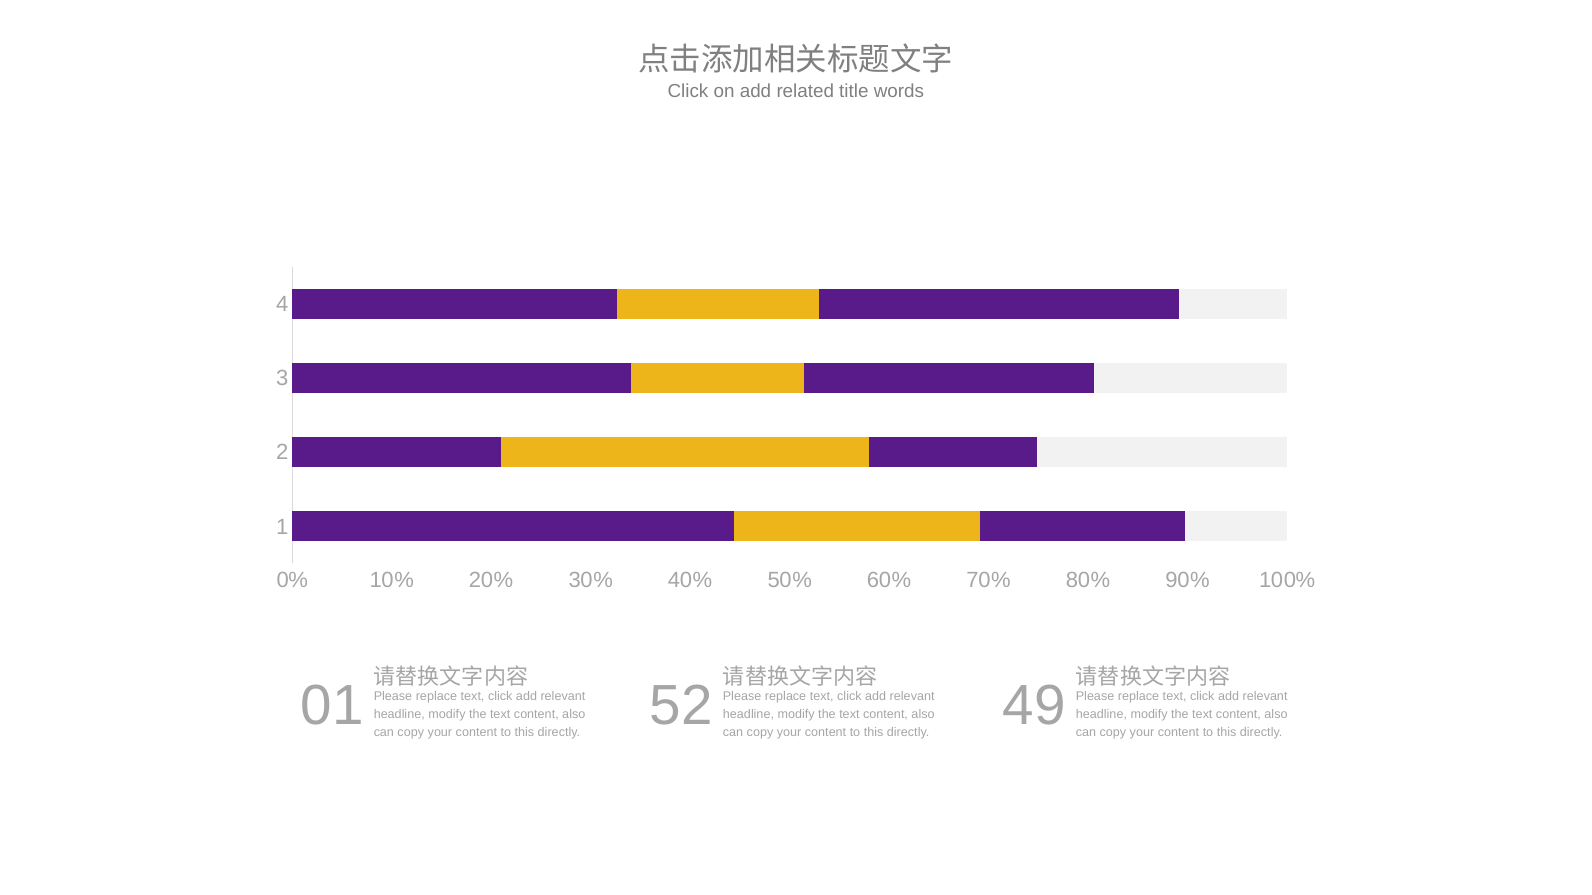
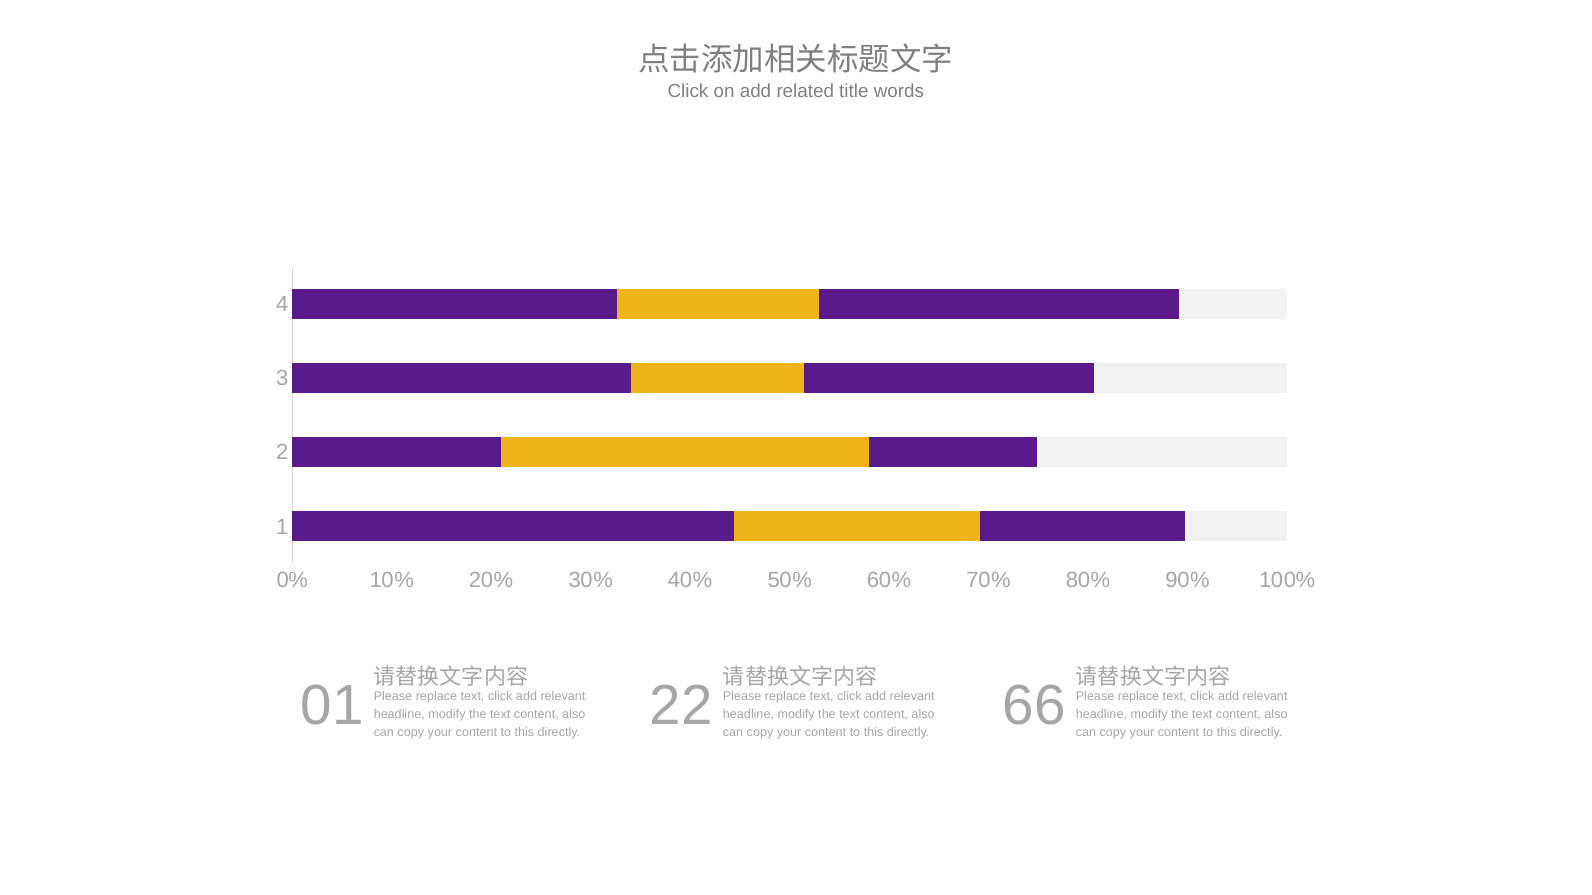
52: 52 -> 22
49: 49 -> 66
